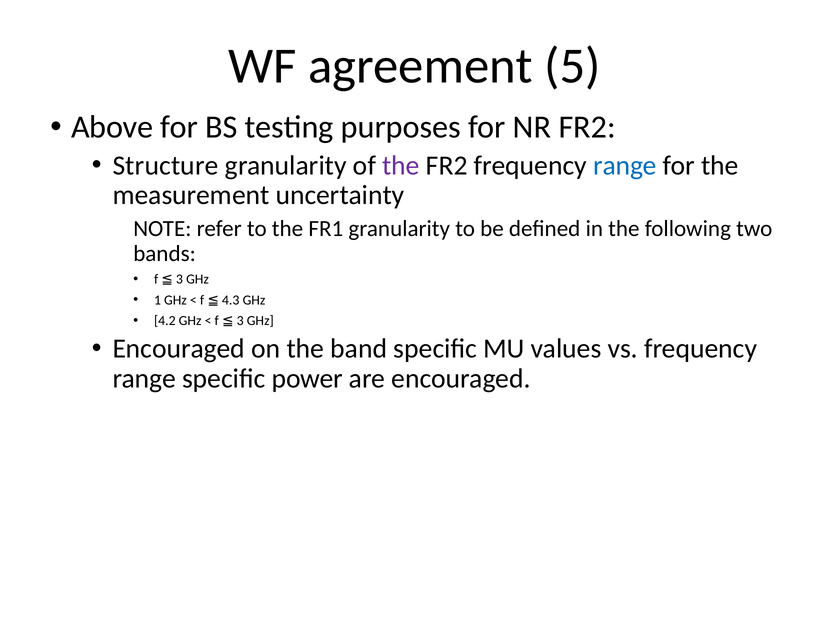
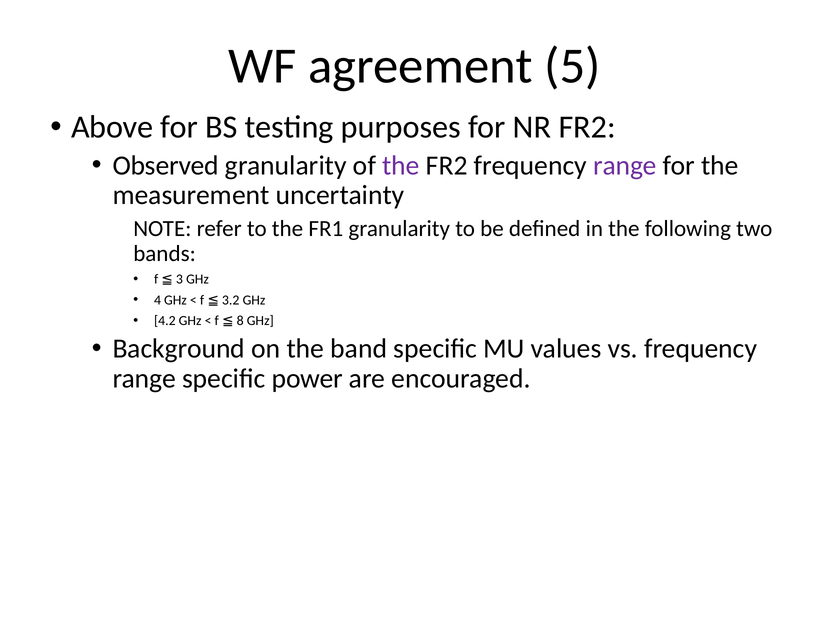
Structure: Structure -> Observed
range at (625, 165) colour: blue -> purple
1: 1 -> 4
4.3: 4.3 -> 3.2
3 at (240, 320): 3 -> 8
Encouraged at (179, 348): Encouraged -> Background
